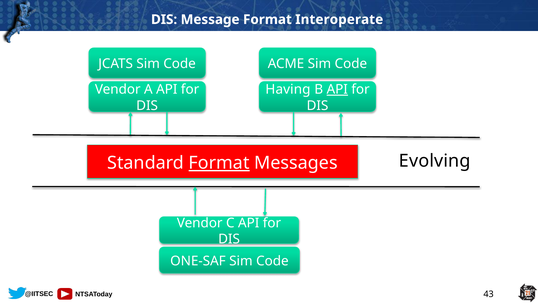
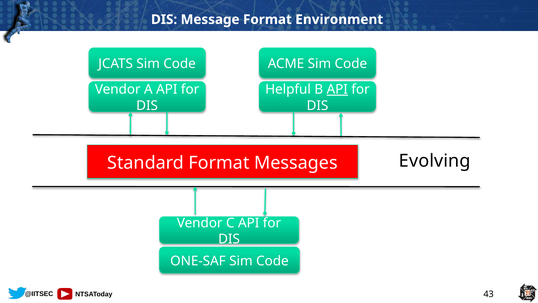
Interoperate: Interoperate -> Environment
Having: Having -> Helpful
Format at (219, 163) underline: present -> none
